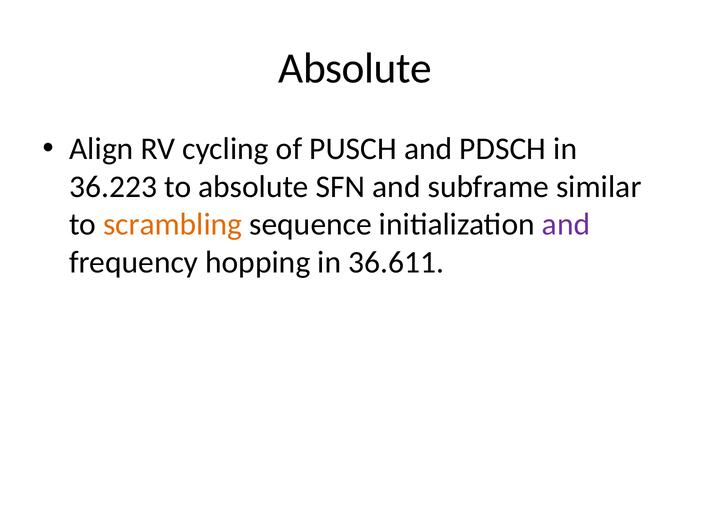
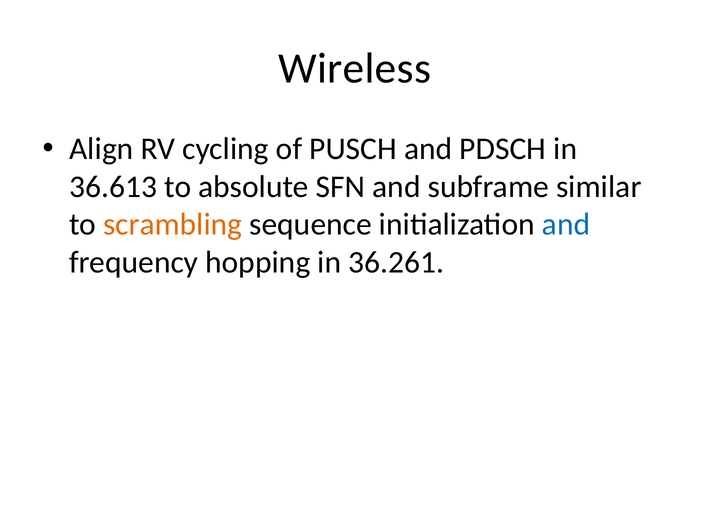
Absolute at (355, 69): Absolute -> Wireless
36.223: 36.223 -> 36.613
and at (566, 225) colour: purple -> blue
36.611: 36.611 -> 36.261
